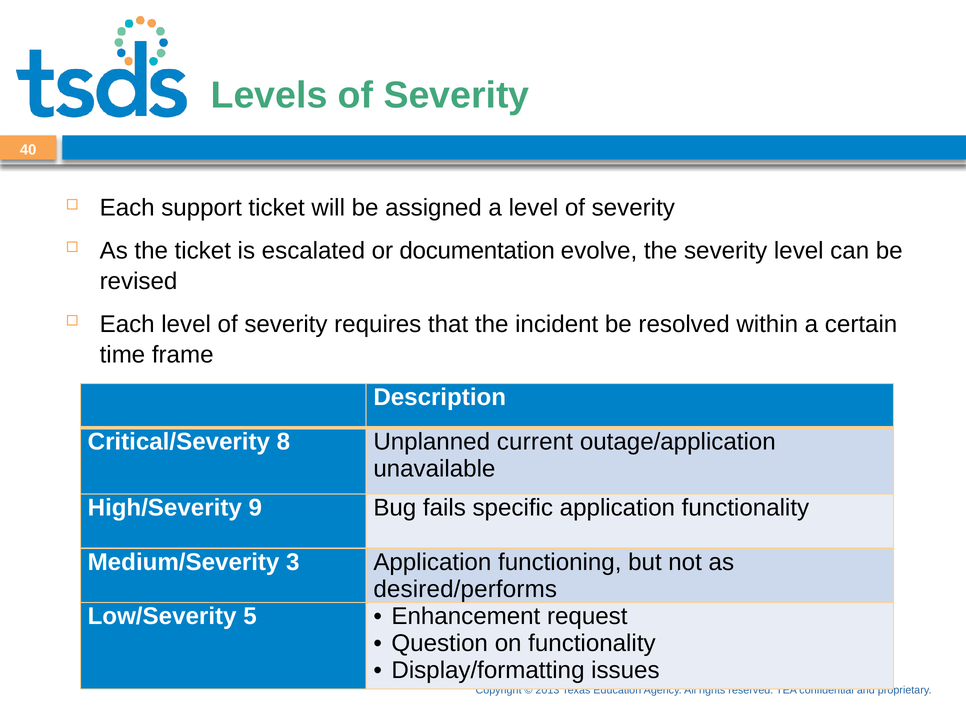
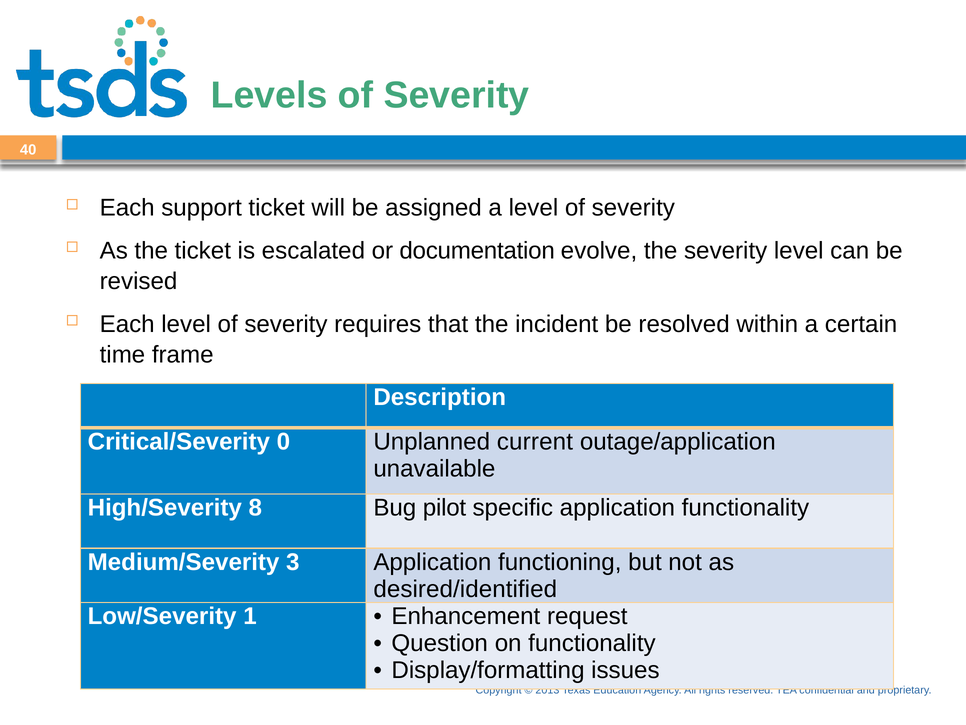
8: 8 -> 0
9: 9 -> 8
fails: fails -> pilot
desired/performs: desired/performs -> desired/identified
5: 5 -> 1
